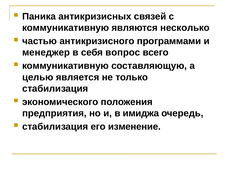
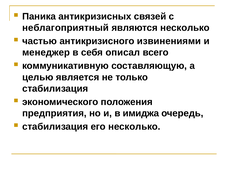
коммуникативную at (66, 28): коммуникативную -> неблагоприятный
программами: программами -> извинениями
вопрос: вопрос -> описал
его изменение: изменение -> несколько
